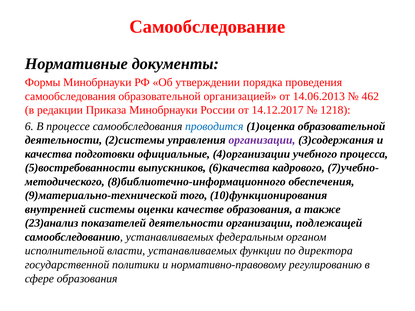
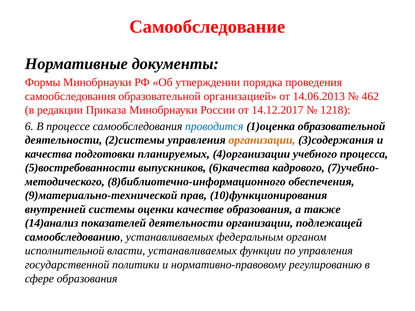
организации at (262, 140) colour: purple -> orange
официальные: официальные -> планируемых
того: того -> прав
23)анализ: 23)анализ -> 14)анализ
по директора: директора -> управления
